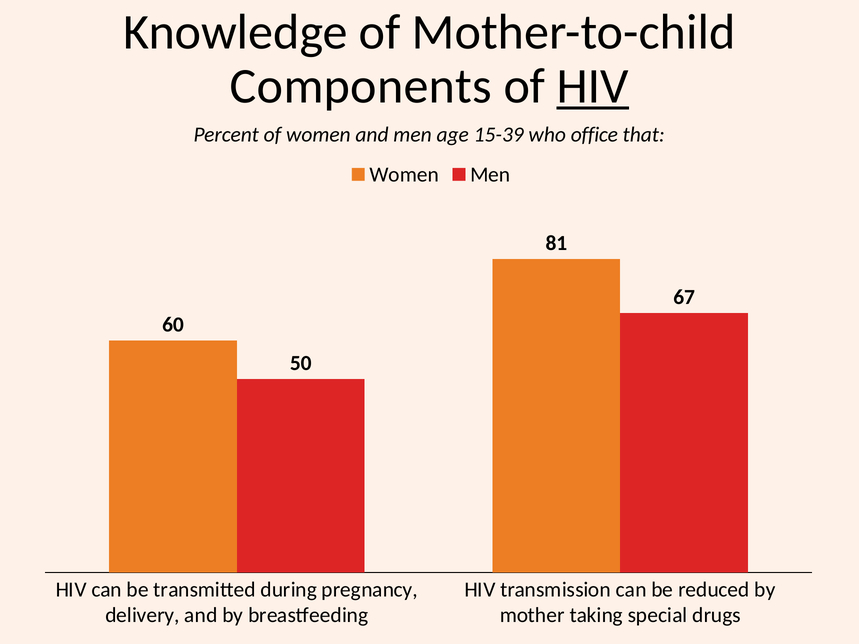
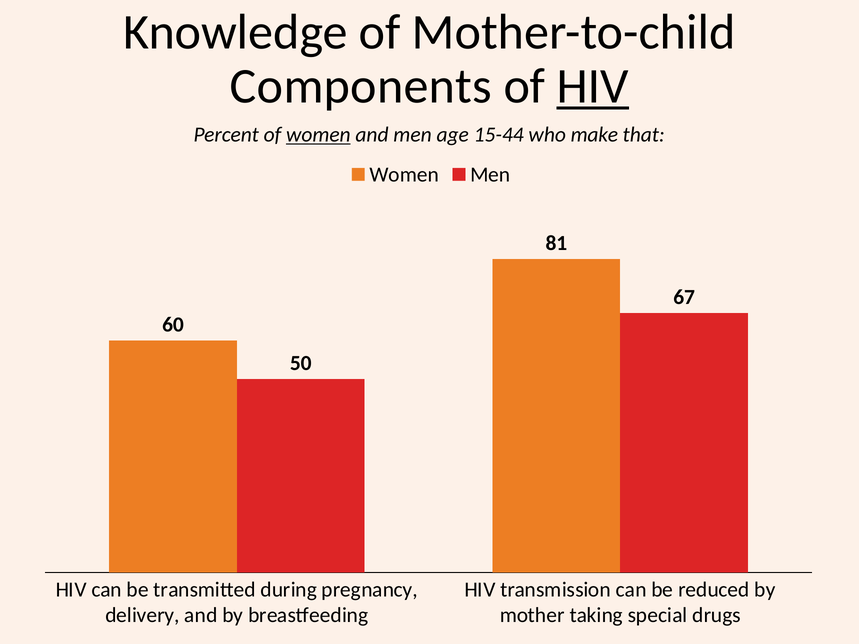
women at (318, 135) underline: none -> present
15-39: 15-39 -> 15-44
office: office -> make
